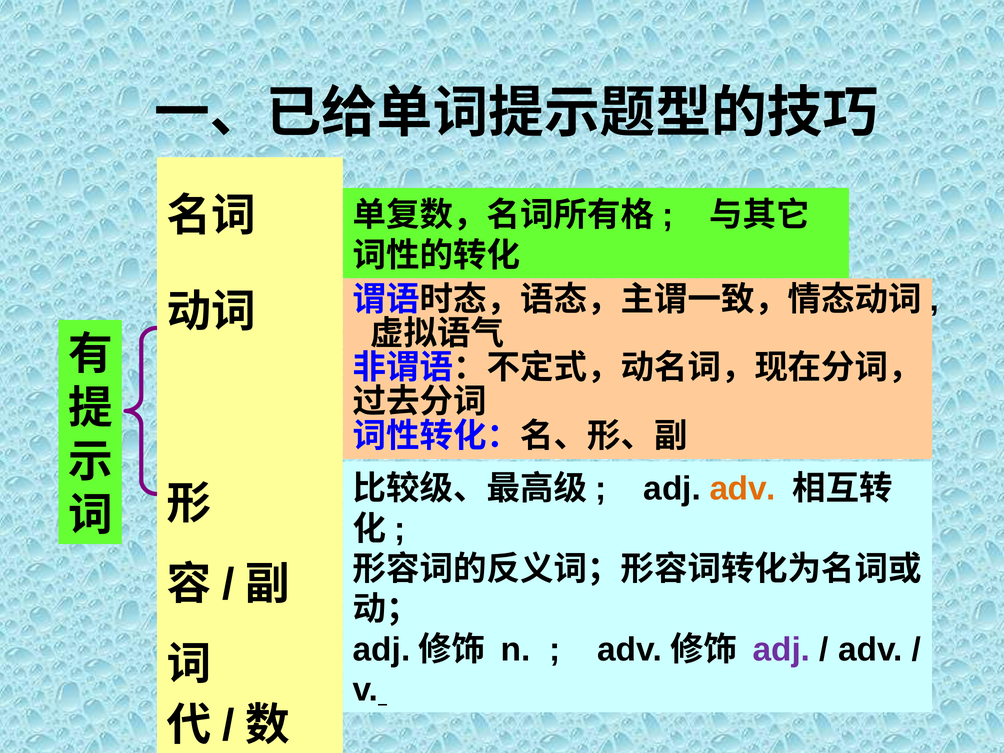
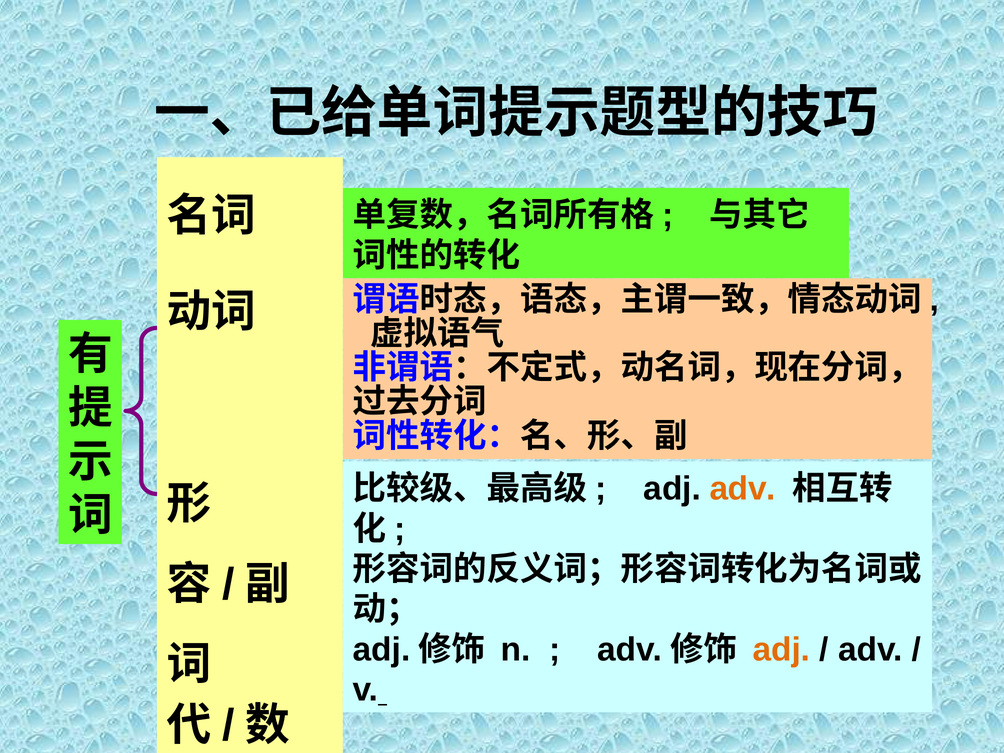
adj at (781, 649) colour: purple -> orange
